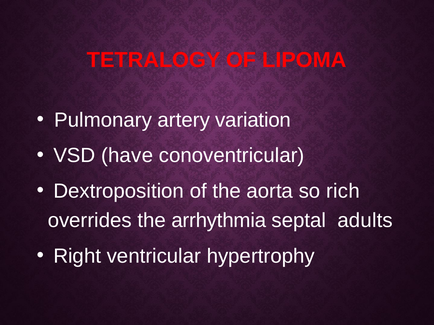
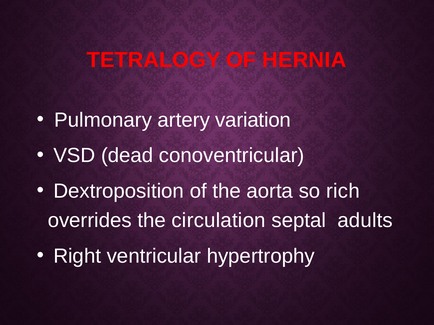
LIPOMA: LIPOMA -> HERNIA
have: have -> dead
arrhythmia: arrhythmia -> circulation
